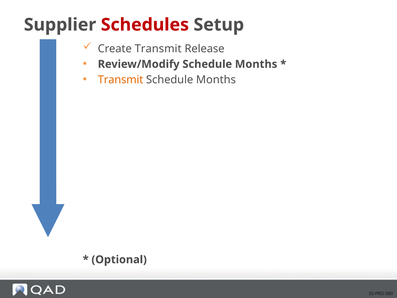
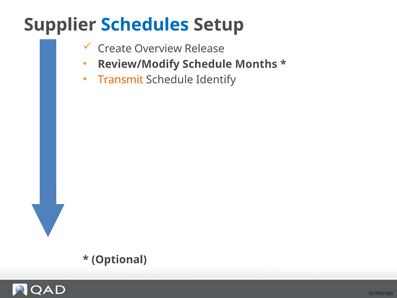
Schedules colour: red -> blue
Create Transmit: Transmit -> Overview
Months at (216, 80): Months -> Identify
